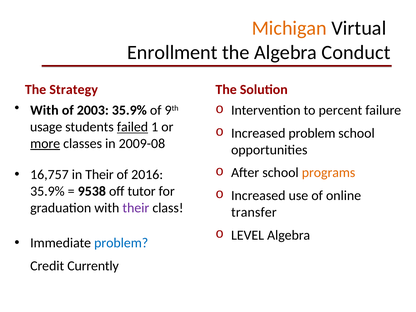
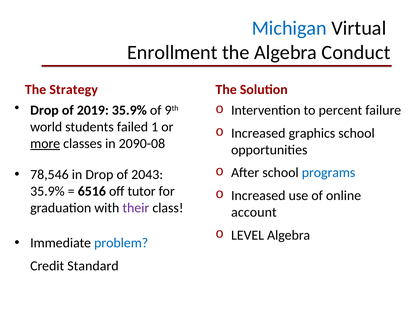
Michigan colour: orange -> blue
With at (44, 110): With -> Drop
2003: 2003 -> 2019
usage: usage -> world
failed underline: present -> none
Increased problem: problem -> graphics
2009-08: 2009-08 -> 2090-08
programs colour: orange -> blue
16,757: 16,757 -> 78,546
in Their: Their -> Drop
2016: 2016 -> 2043
9538: 9538 -> 6516
transfer: transfer -> account
Currently: Currently -> Standard
